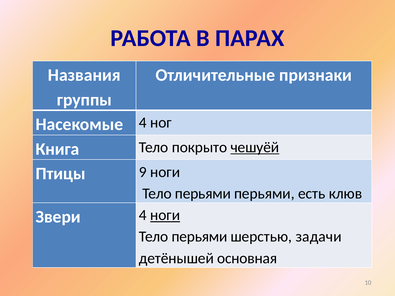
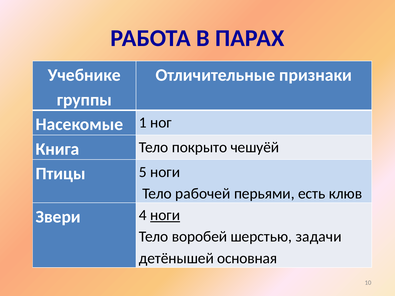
Названия: Названия -> Учебнике
Насекомые 4: 4 -> 1
чешуёй underline: present -> none
9: 9 -> 5
перьями at (203, 194): перьями -> рабочей
перьями at (200, 237): перьями -> воробей
